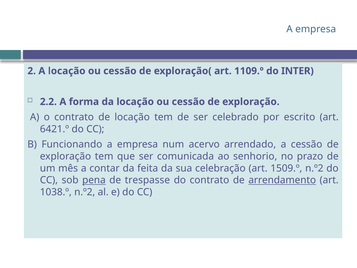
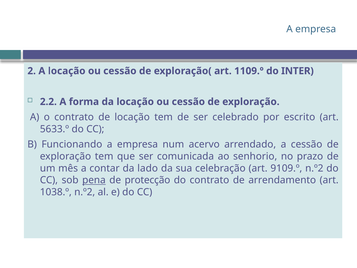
6421.º: 6421.º -> 5633.º
feita: feita -> lado
1509.º: 1509.º -> 9109.º
trespasse: trespasse -> protecção
arrendamento underline: present -> none
